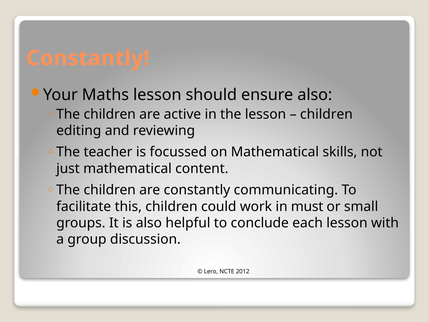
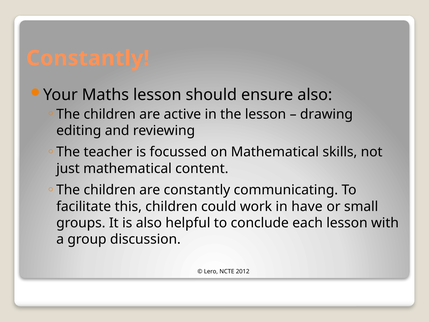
children at (326, 114): children -> drawing
must: must -> have
